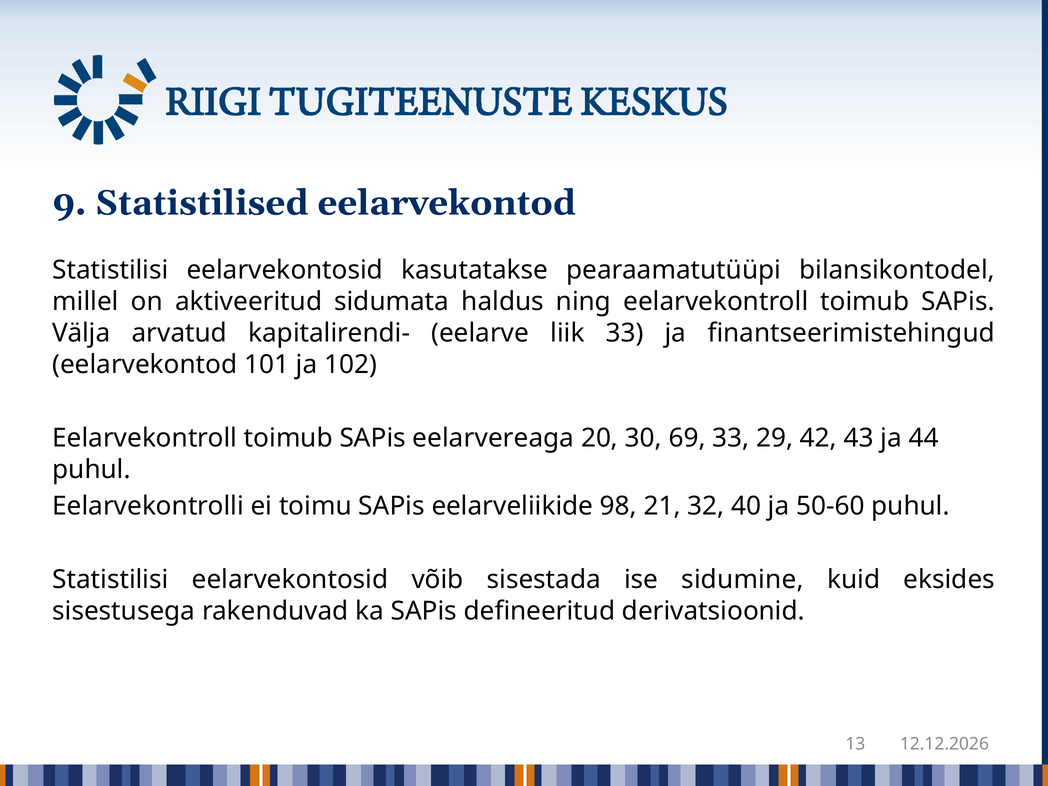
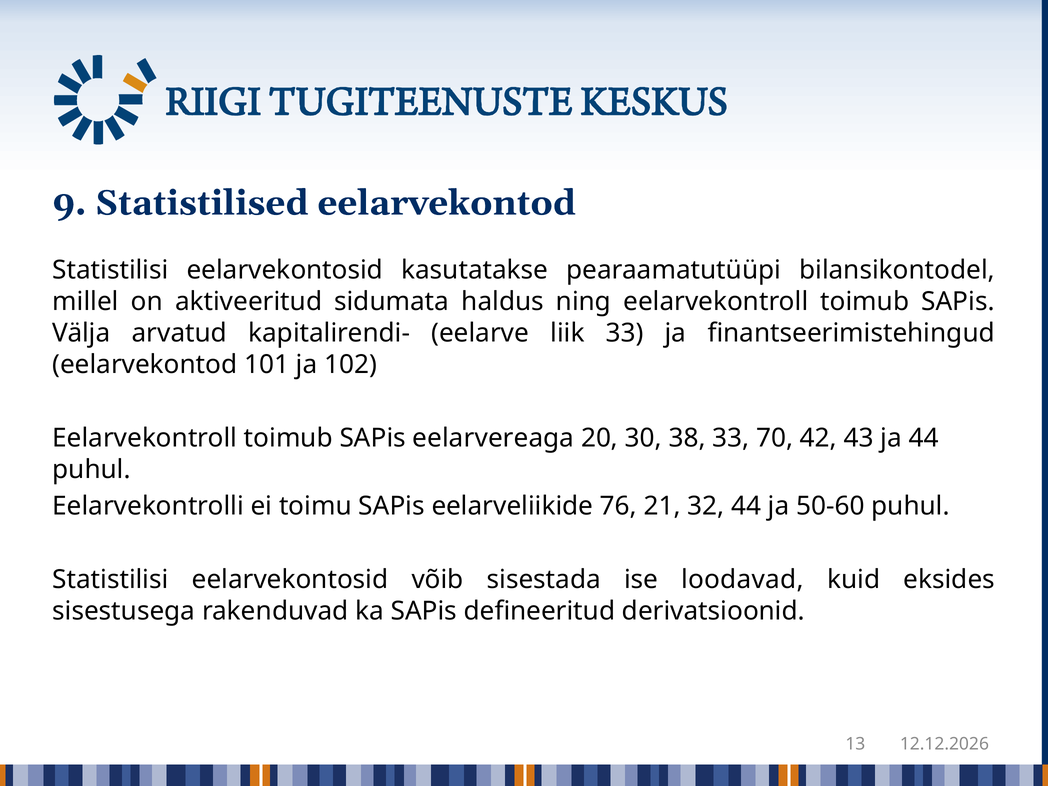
69: 69 -> 38
29: 29 -> 70
98: 98 -> 76
32 40: 40 -> 44
sidumine: sidumine -> loodavad
